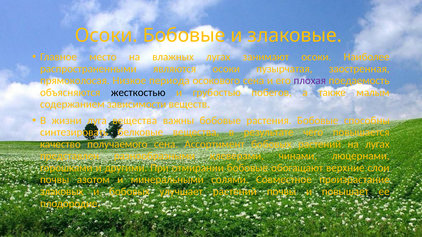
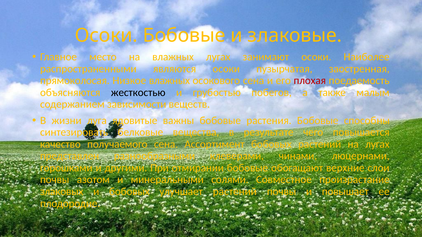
Низкое периода: периода -> влажных
плохая colour: purple -> red
луга вещества: вещества -> ядовитые
